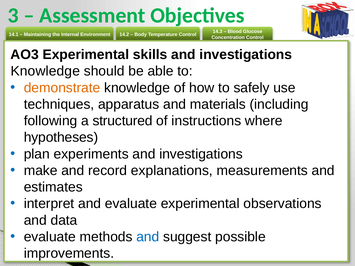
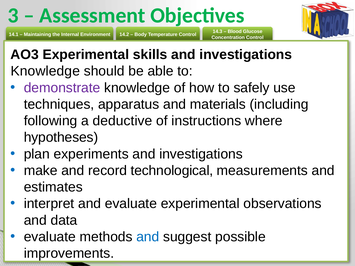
demonstrate colour: orange -> purple
structured: structured -> deductive
explanations: explanations -> technological
